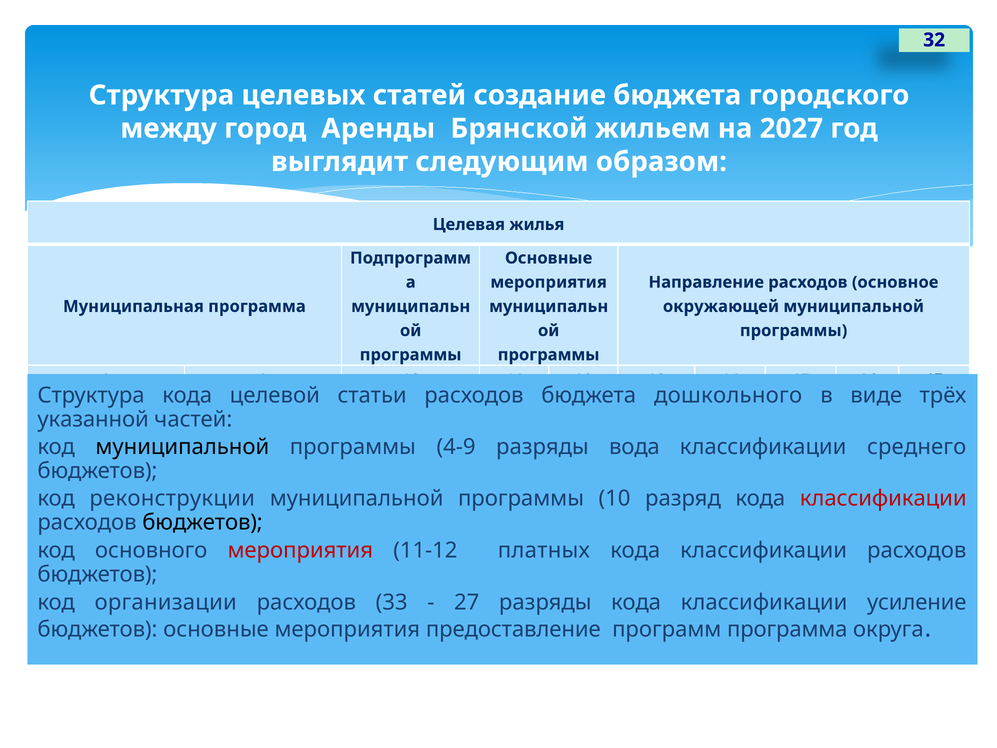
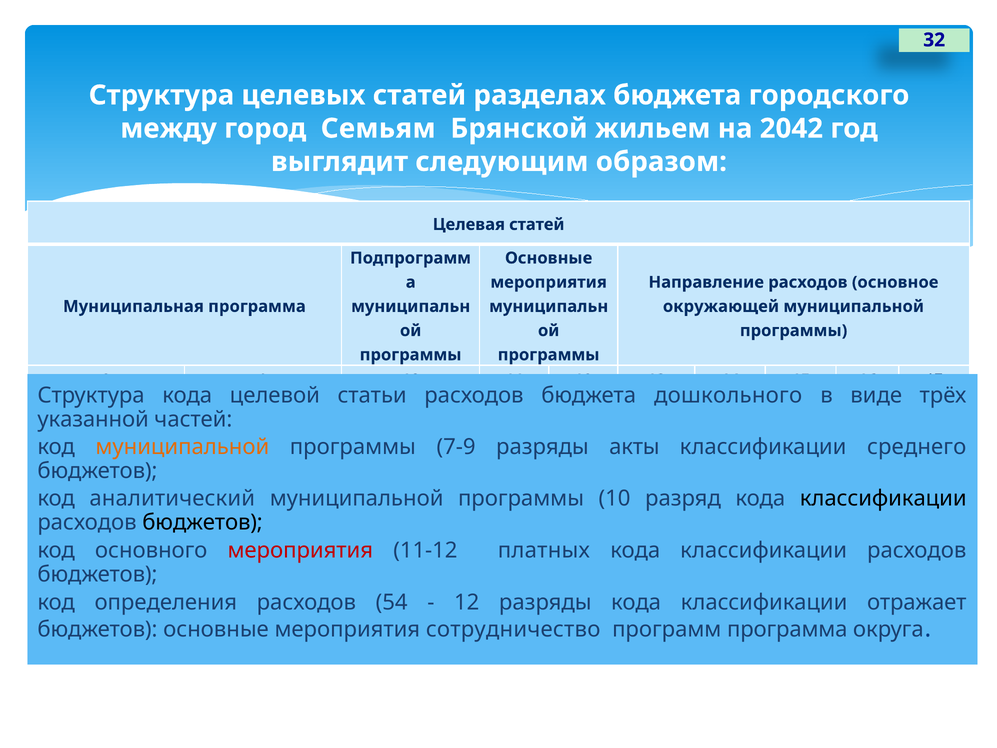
создание: создание -> разделах
Аренды: Аренды -> Семьям
2027: 2027 -> 2042
Целевая жилья: жилья -> статей
муниципальной at (182, 447) colour: black -> orange
4-9: 4-9 -> 7-9
вода: вода -> акты
реконструкции: реконструкции -> аналитический
классификации at (883, 498) colour: red -> black
организации: организации -> определения
33: 33 -> 54
27 at (467, 602): 27 -> 12
усиление: усиление -> отражает
предоставление: предоставление -> сотрудничество
